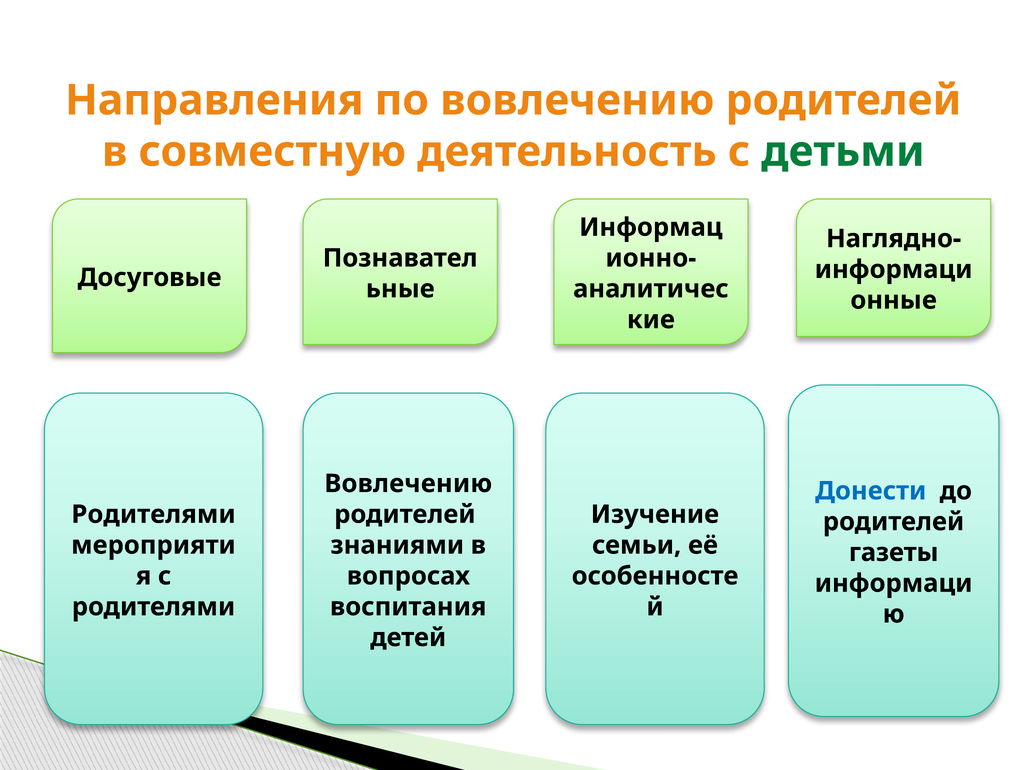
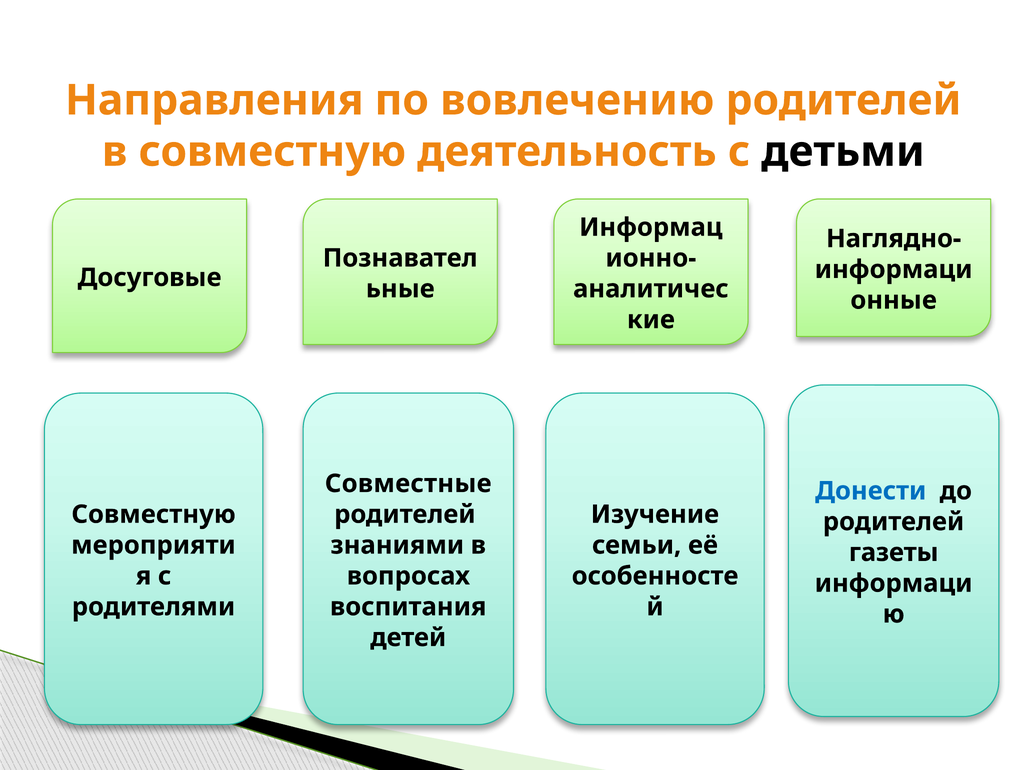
детьми colour: green -> black
Вовлечению at (408, 484): Вовлечению -> Совместные
Родителями at (154, 515): Родителями -> Совместную
